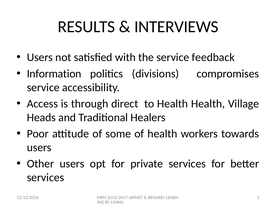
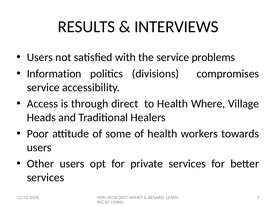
feedback: feedback -> problems
Health Health: Health -> Where
